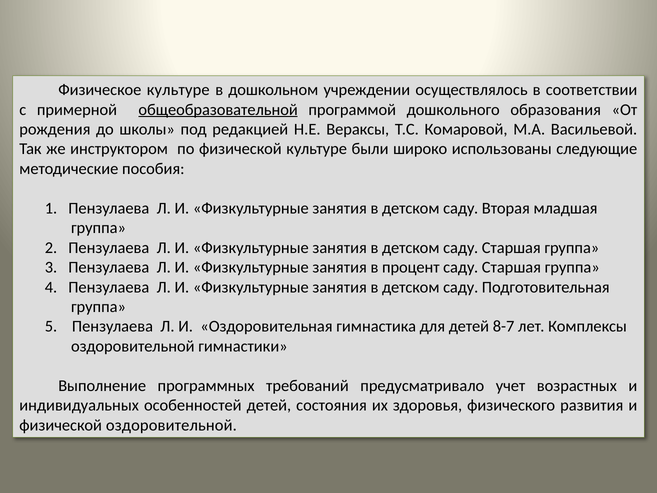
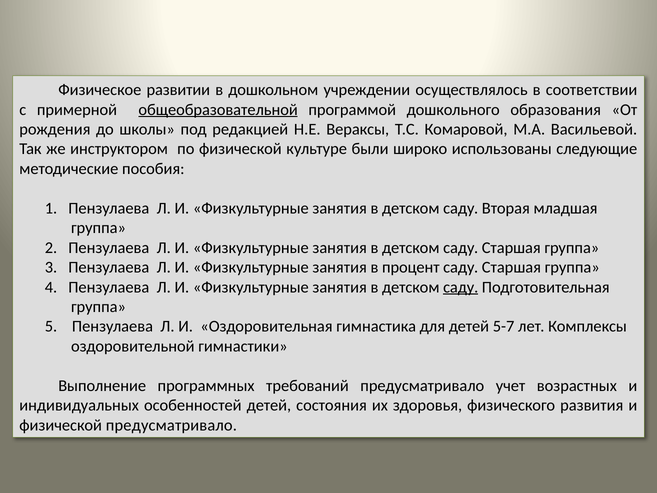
Физическое культуре: культуре -> развитии
саду at (461, 287) underline: none -> present
8-7: 8-7 -> 5-7
физической оздоровительной: оздоровительной -> предусматривало
